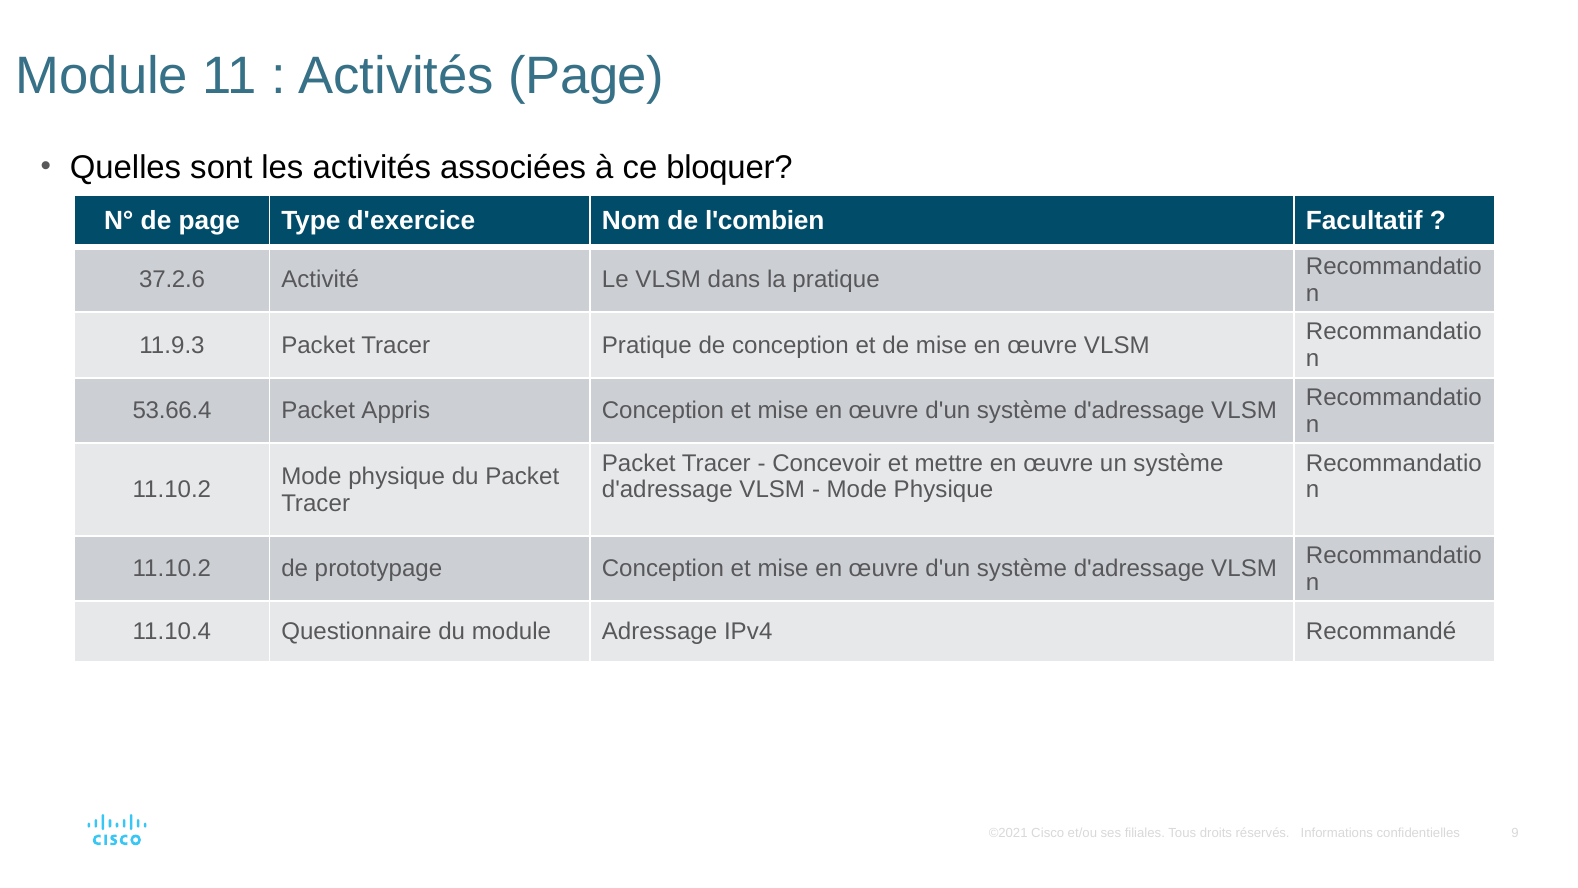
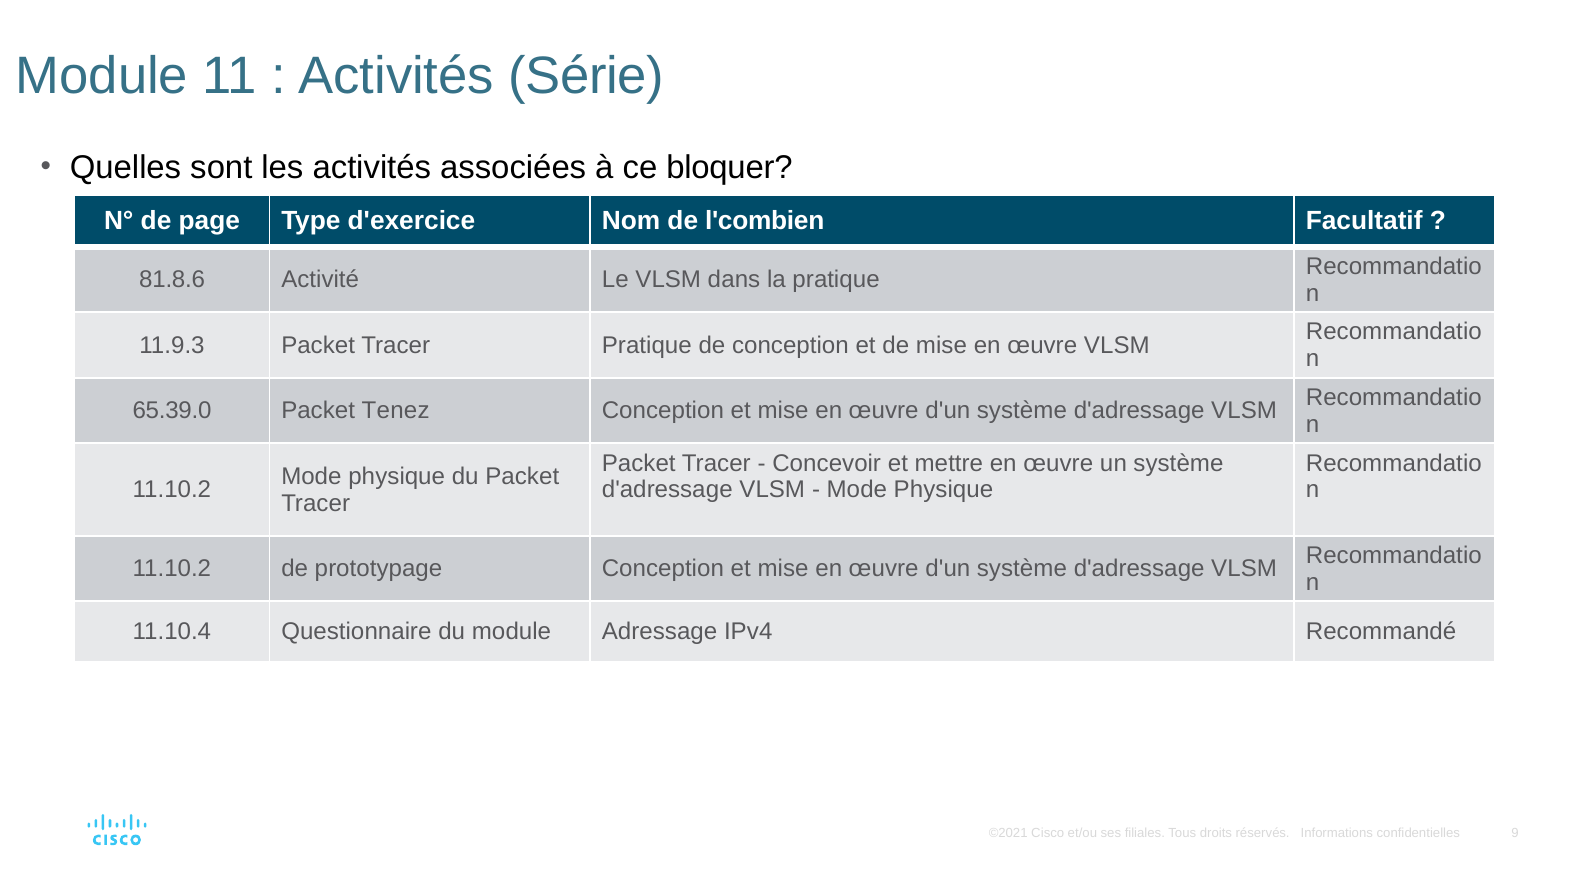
Activités Page: Page -> Série
37.2.6: 37.2.6 -> 81.8.6
53.66.4: 53.66.4 -> 65.39.0
Appris: Appris -> Tenez
